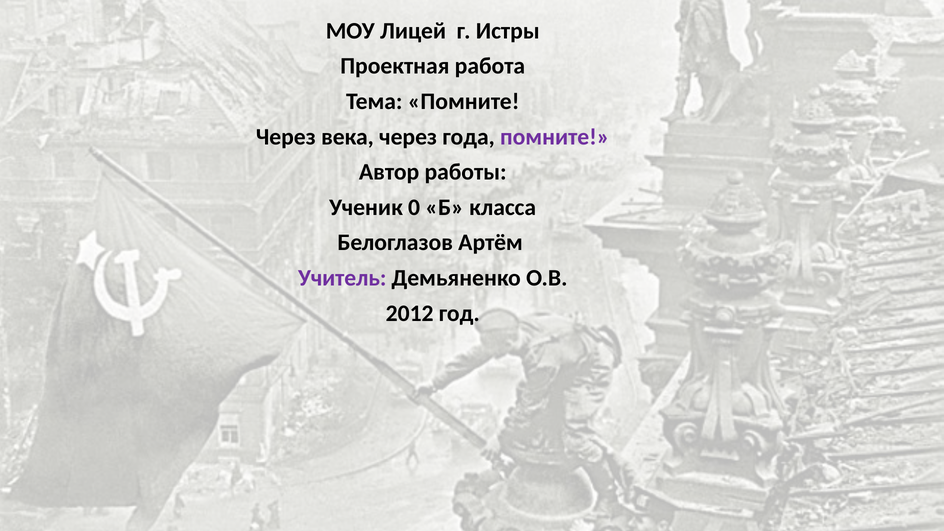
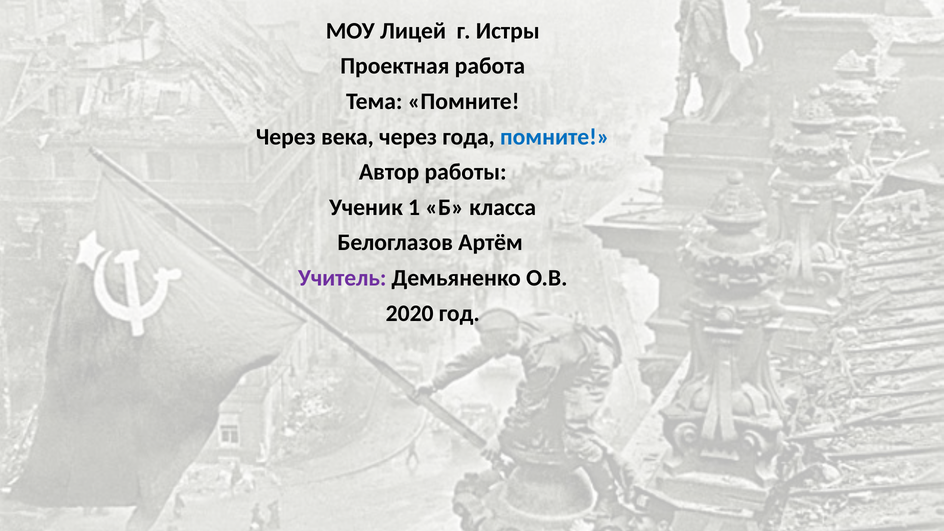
помните at (555, 137) colour: purple -> blue
0: 0 -> 1
2012: 2012 -> 2020
